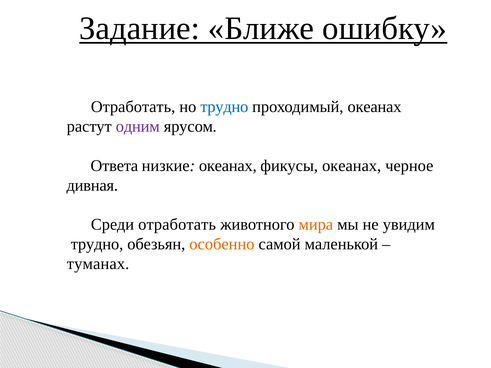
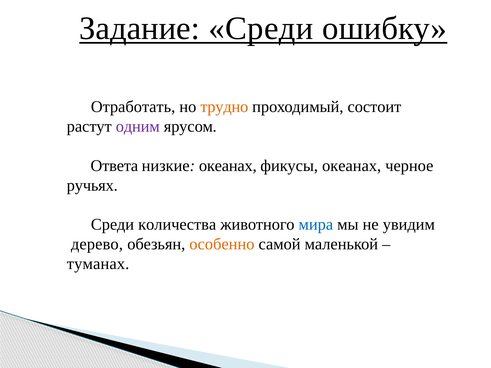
Задание Ближе: Ближе -> Среди
трудно at (224, 107) colour: blue -> orange
проходимый океанах: океанах -> состоит
дивная: дивная -> ручьях
Среди отработать: отработать -> количества
мира colour: orange -> blue
трудно at (97, 244): трудно -> дерево
